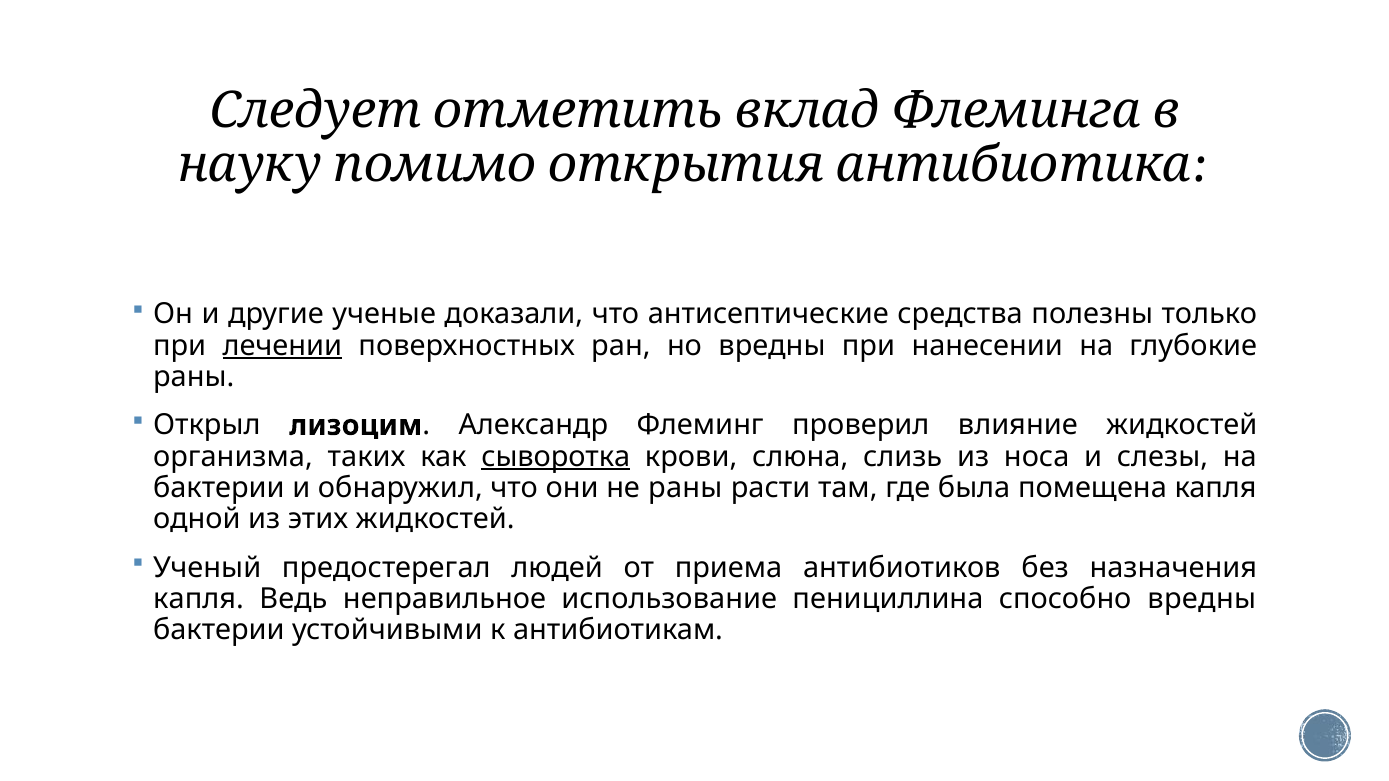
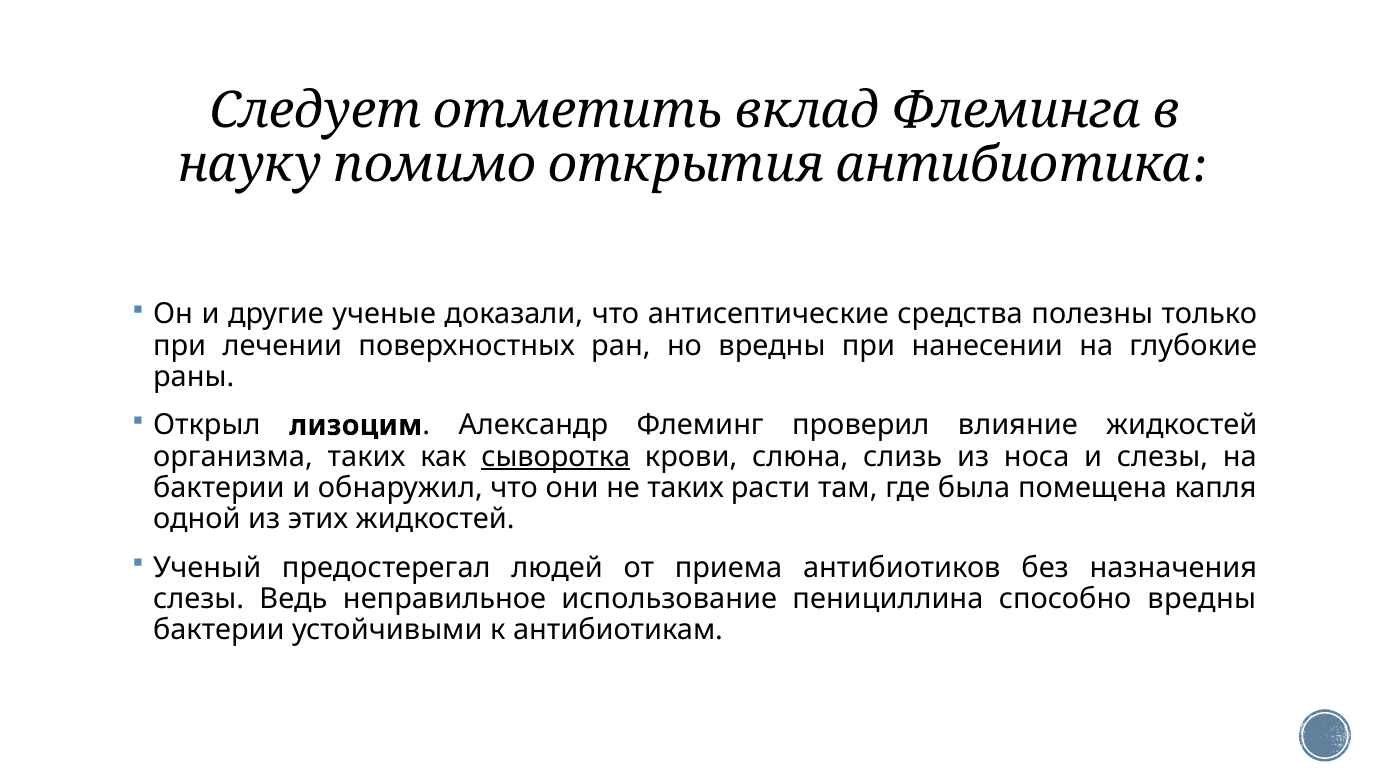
лечении underline: present -> none
не раны: раны -> таких
капля at (199, 599): капля -> слезы
